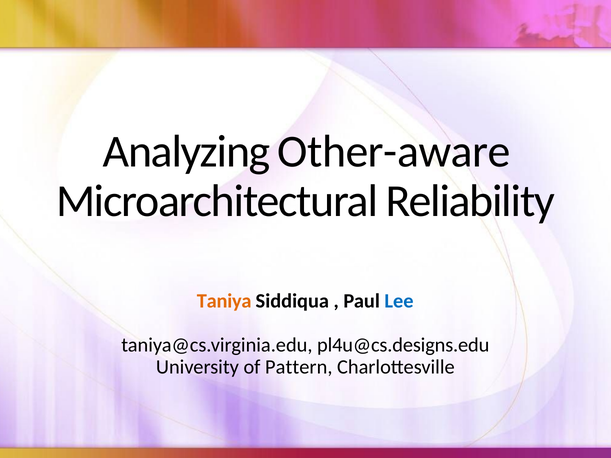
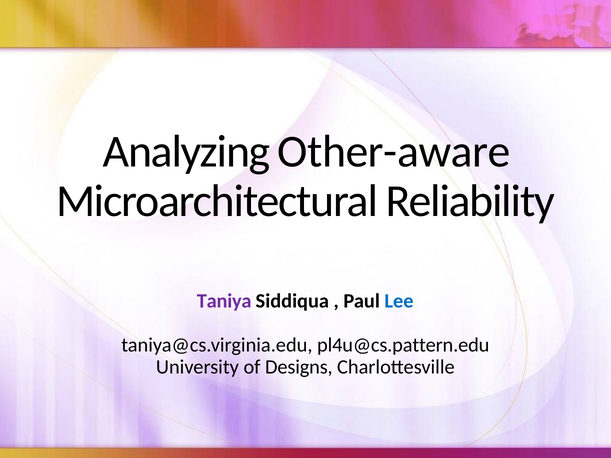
Taniya colour: orange -> purple
pl4u@cs.designs.edu: pl4u@cs.designs.edu -> pl4u@cs.pattern.edu
Pattern: Pattern -> Designs
